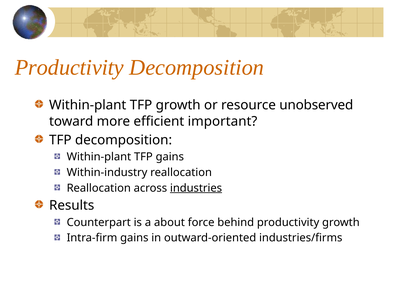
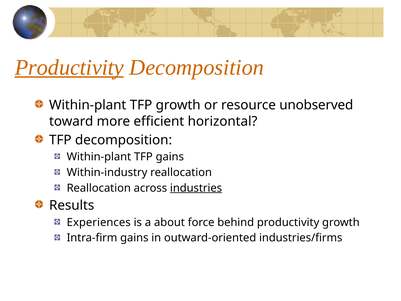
Productivity at (69, 67) underline: none -> present
important: important -> horizontal
Counterpart: Counterpart -> Experiences
